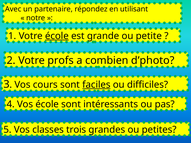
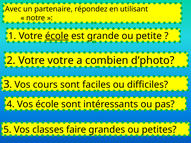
Votre profs: profs -> votre
faciles underline: present -> none
trois: trois -> faire
